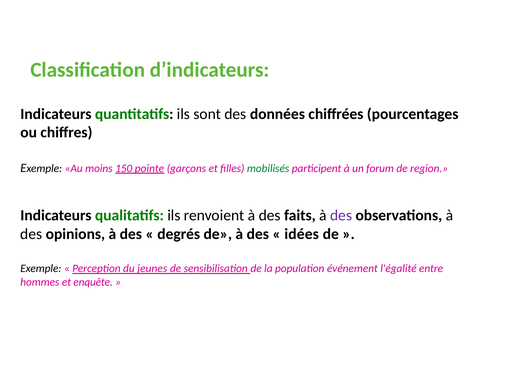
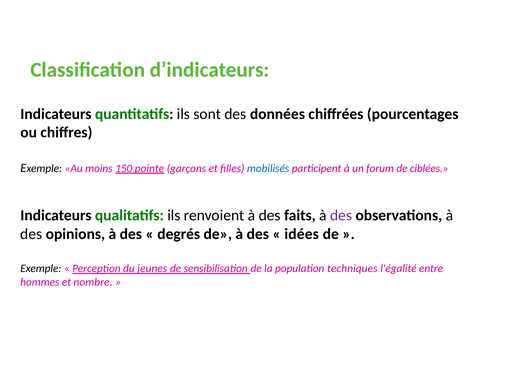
mobilisés colour: green -> blue
region: region -> ciblées
événement: événement -> techniques
enquête: enquête -> nombre
